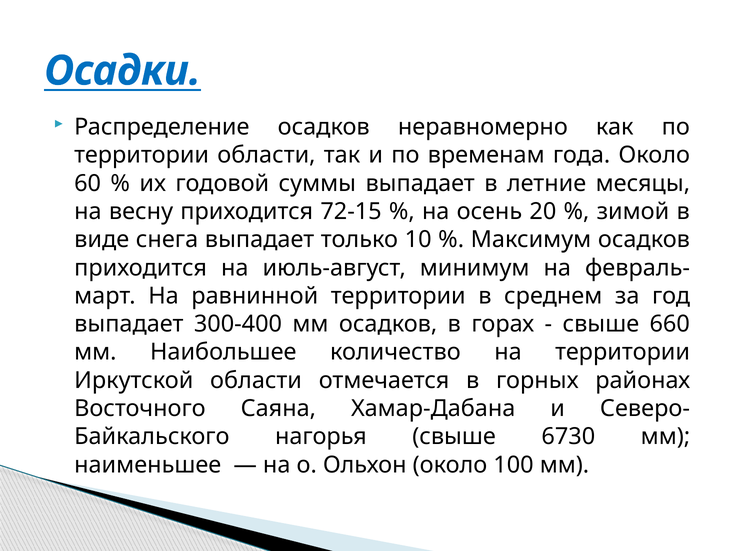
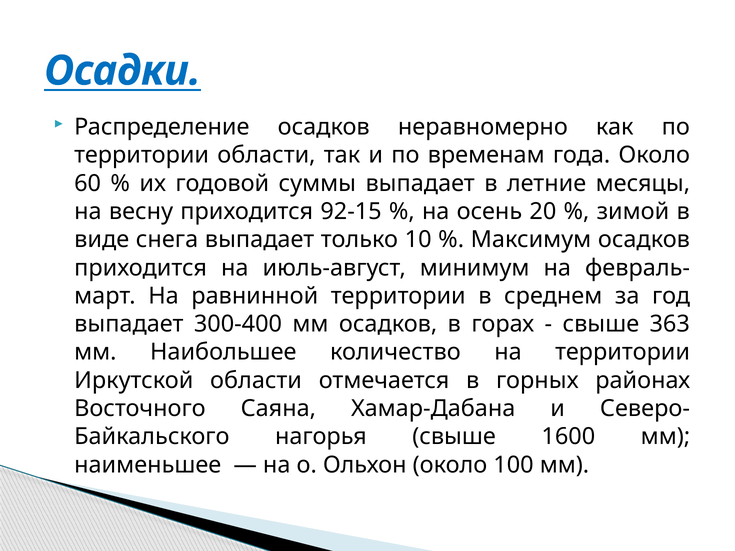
72-15: 72-15 -> 92-15
660: 660 -> 363
6730: 6730 -> 1600
